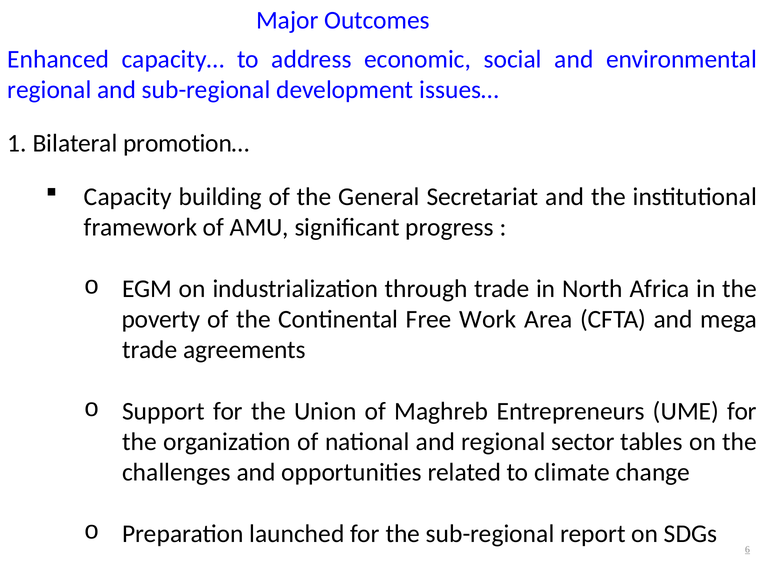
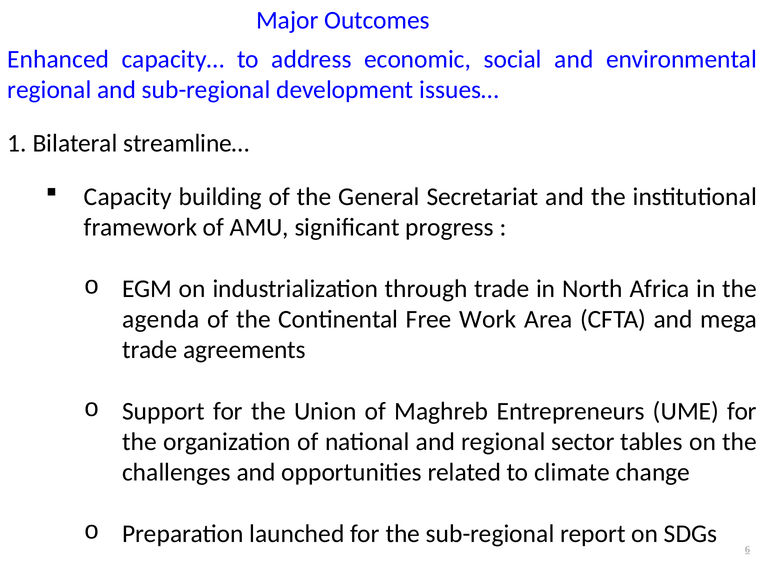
promotion…: promotion… -> streamline…
poverty: poverty -> agenda
